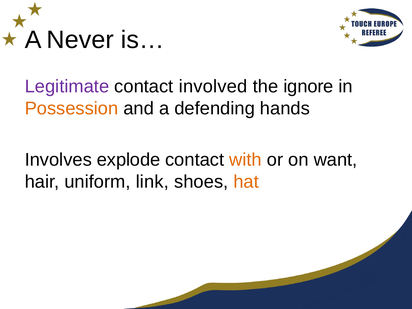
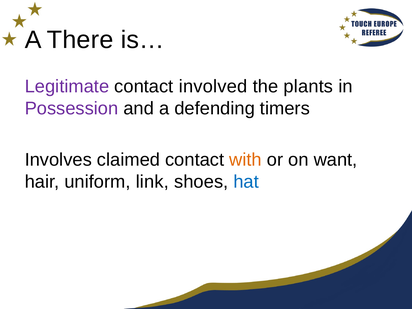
Never: Never -> There
ignore: ignore -> plants
Possession colour: orange -> purple
hands: hands -> timers
explode: explode -> claimed
hat colour: orange -> blue
